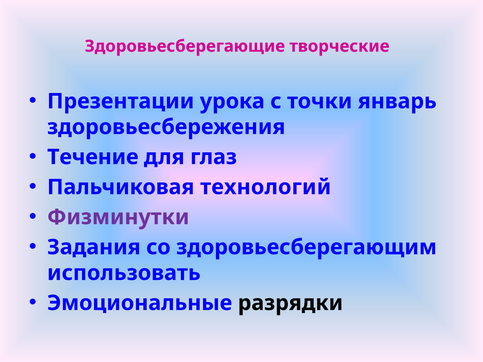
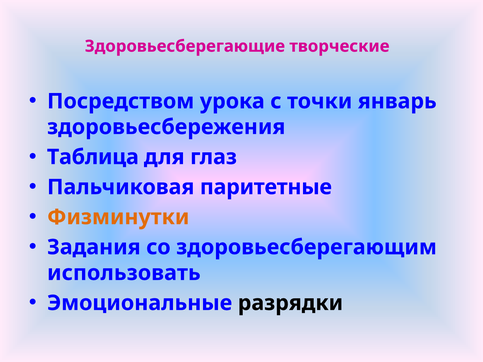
Презентации: Презентации -> Посредством
Течение: Течение -> Таблица
технологий: технологий -> паритетные
Физминутки colour: purple -> orange
